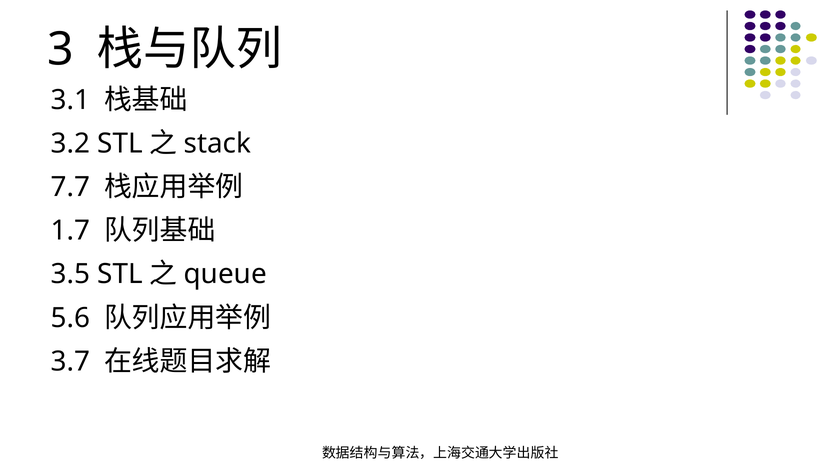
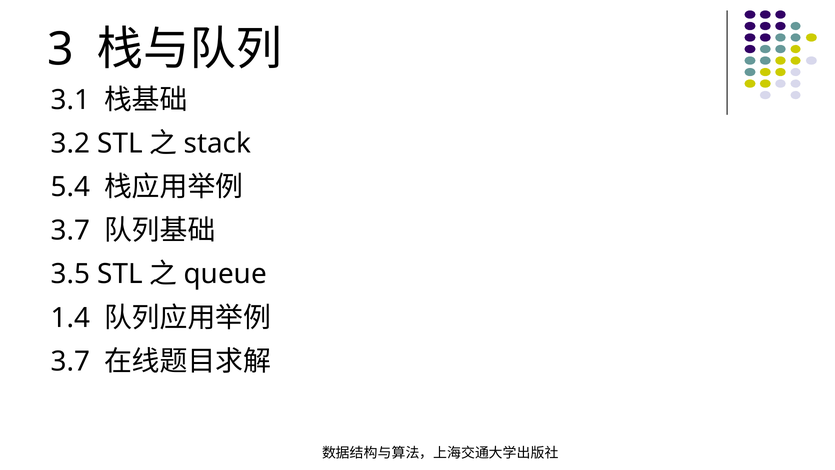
7.7: 7.7 -> 5.4
1.7 at (71, 231): 1.7 -> 3.7
5.6: 5.6 -> 1.4
